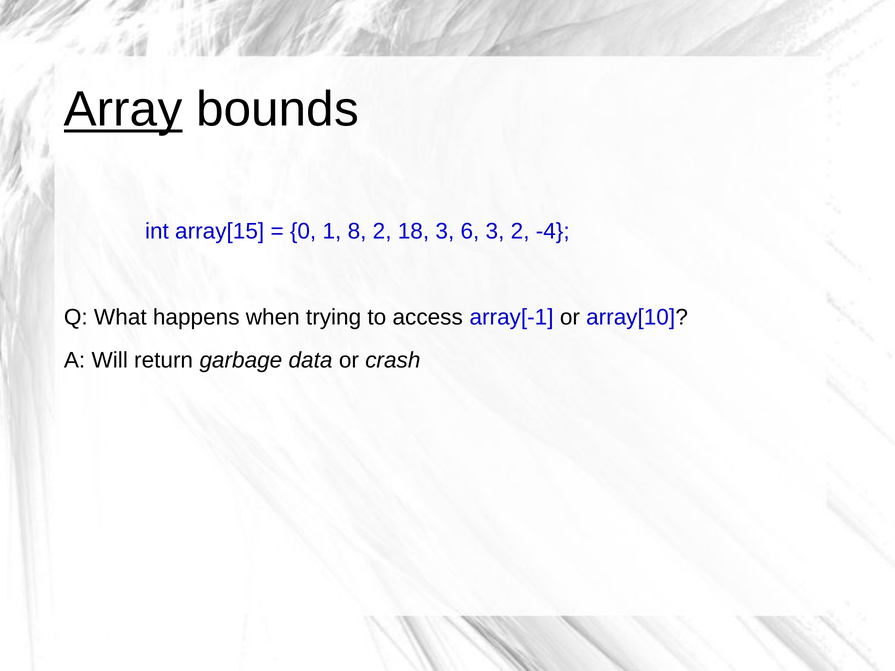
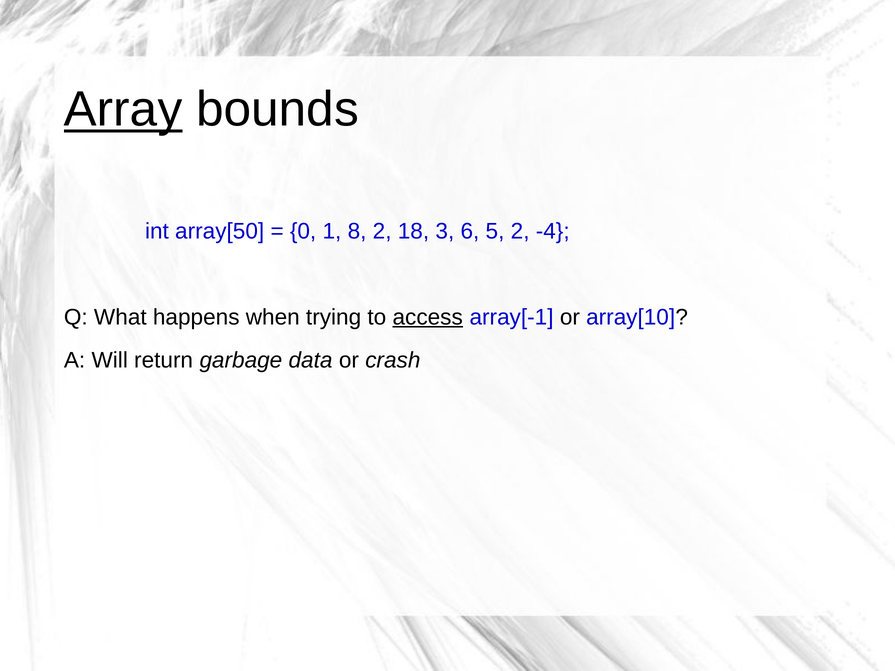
array[15: array[15 -> array[50
6 3: 3 -> 5
access underline: none -> present
